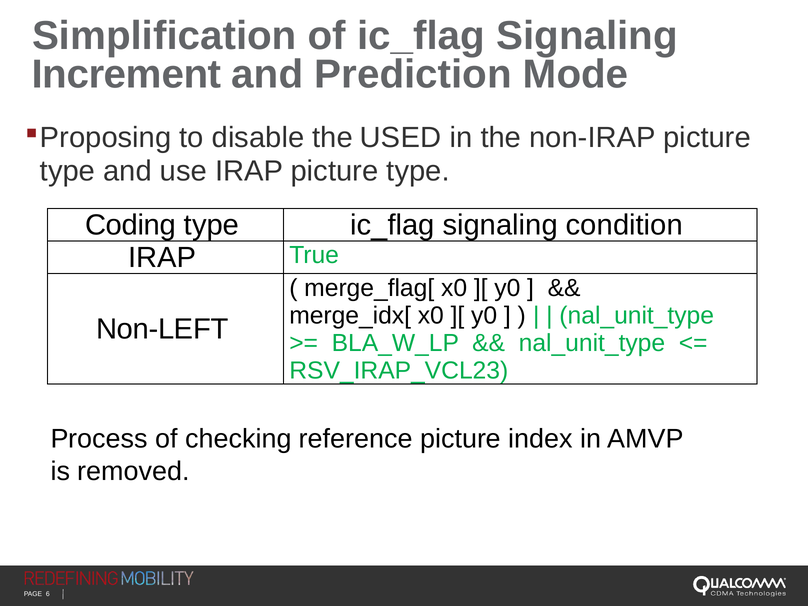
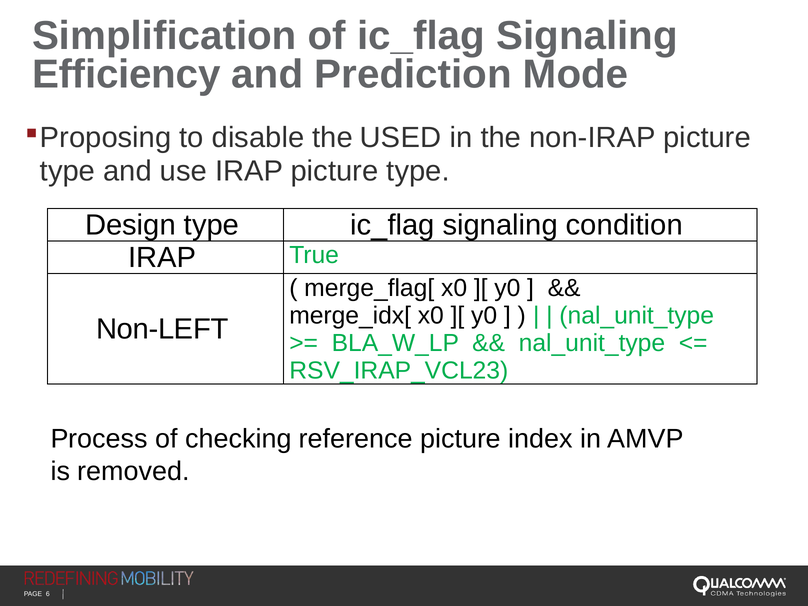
Increment: Increment -> Efficiency
Coding: Coding -> Design
